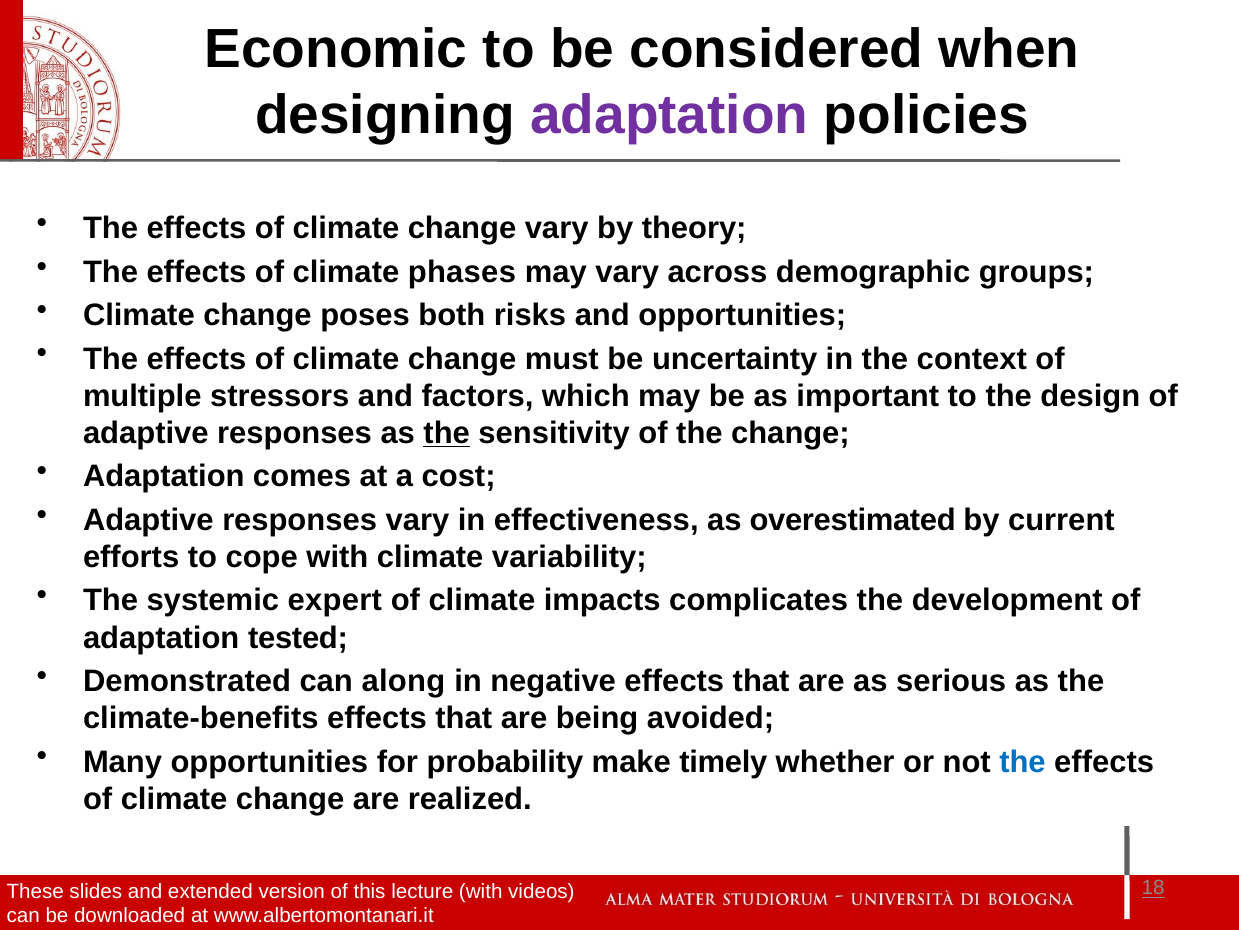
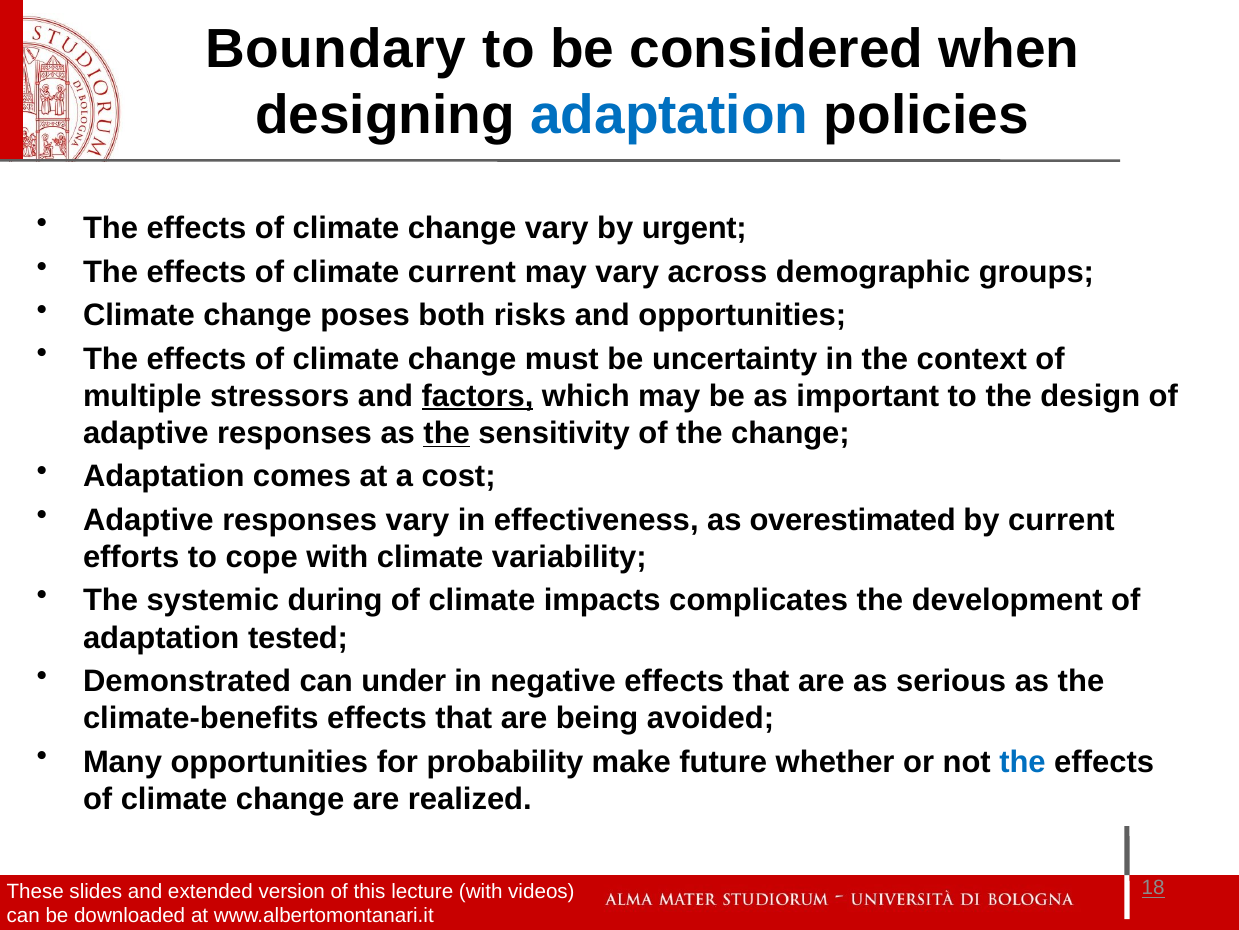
Economic: Economic -> Boundary
adaptation at (669, 115) colour: purple -> blue
theory: theory -> urgent
climate phases: phases -> current
factors underline: none -> present
expert: expert -> during
along: along -> under
timely: timely -> future
